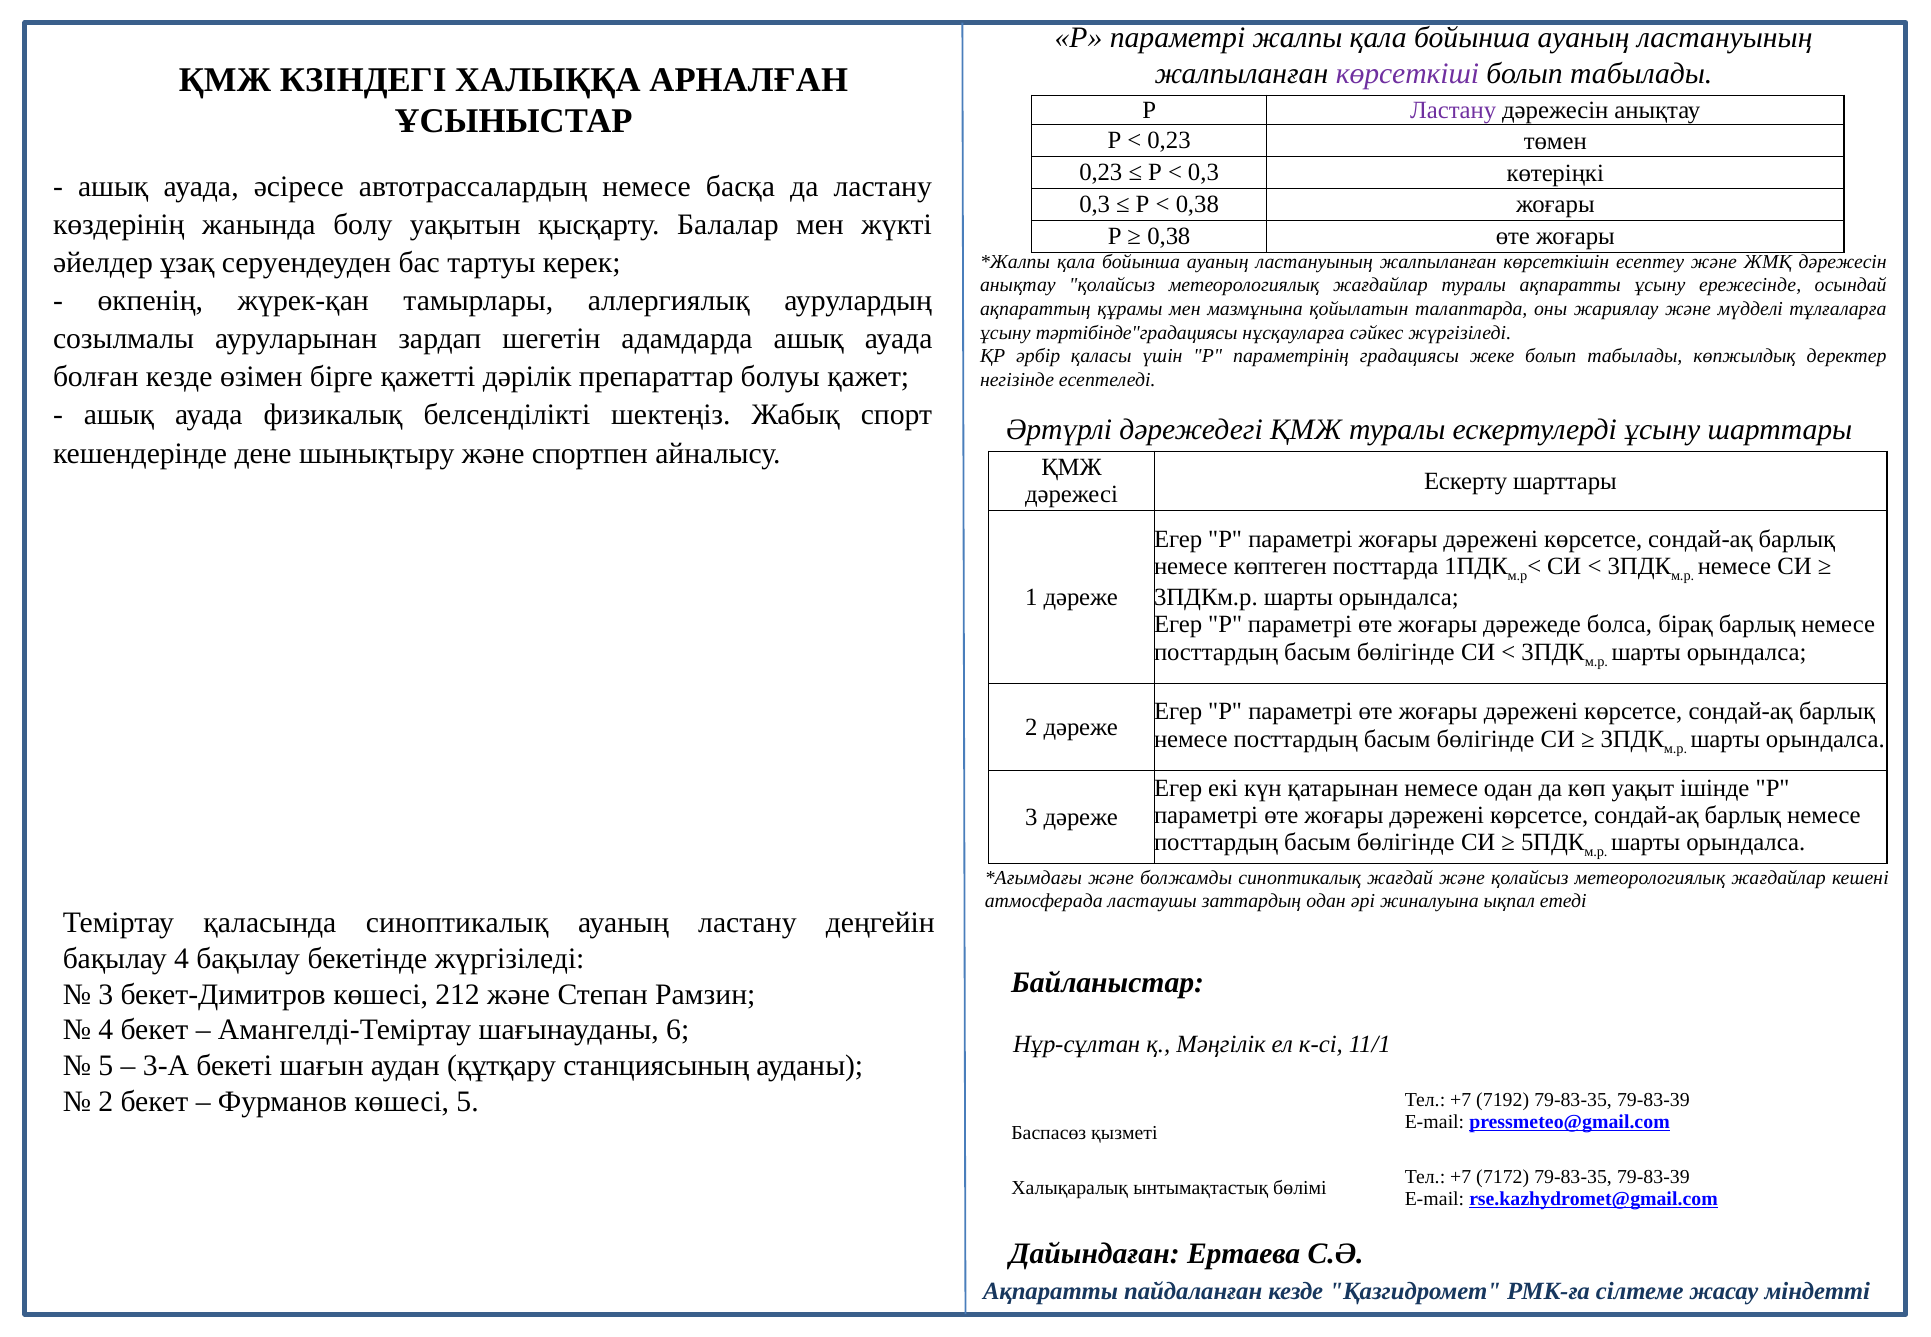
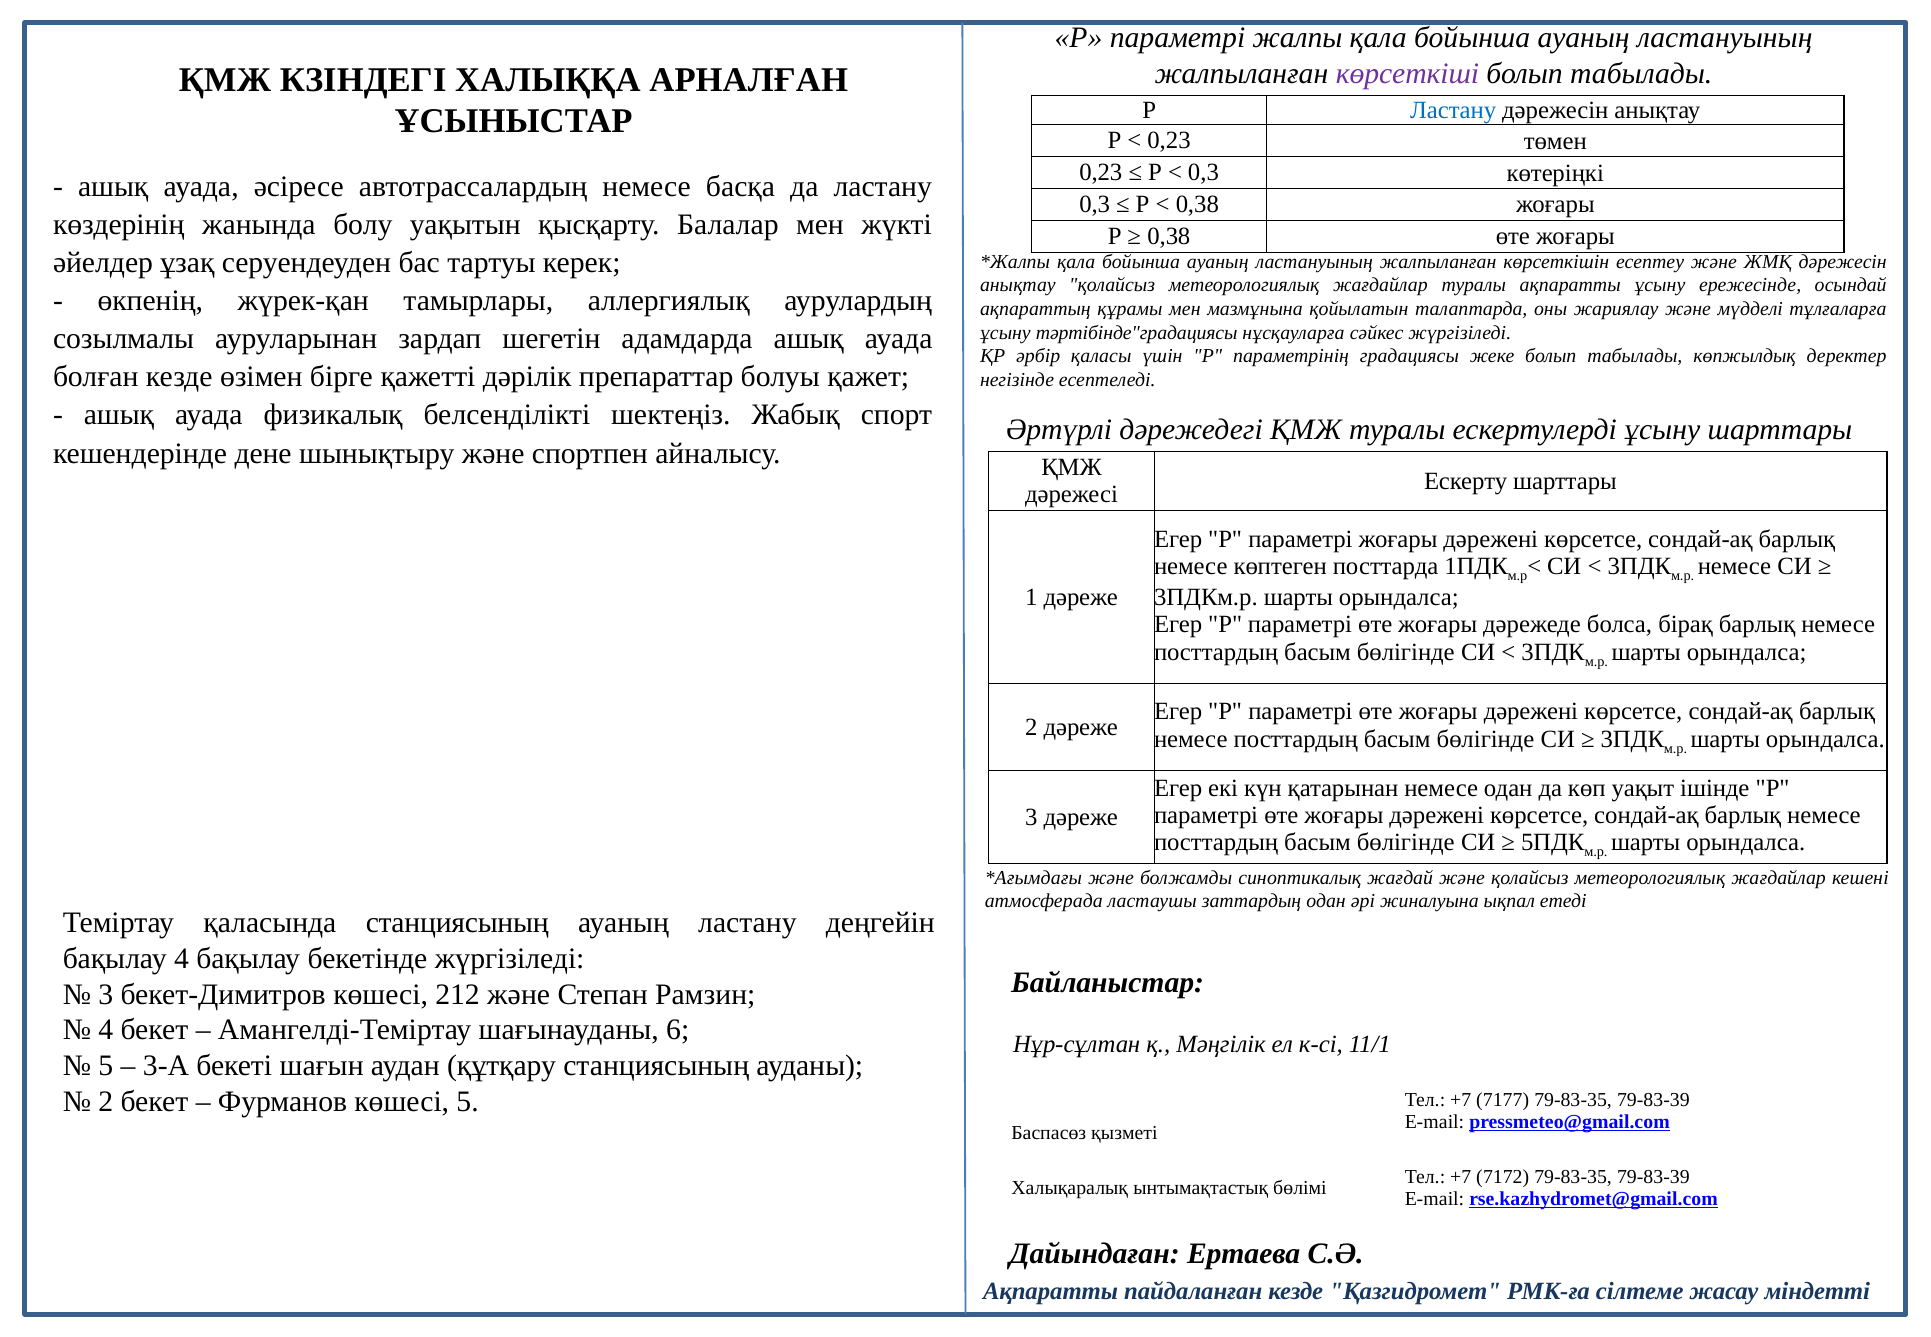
Ластану at (1453, 110) colour: purple -> blue
қаласында синоптикалық: синоптикалық -> станциясының
7192: 7192 -> 7177
